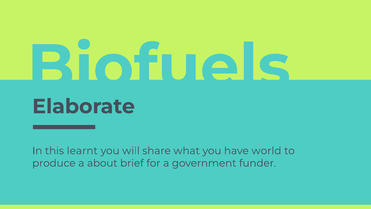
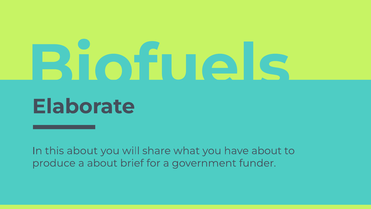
this learnt: learnt -> about
have world: world -> about
